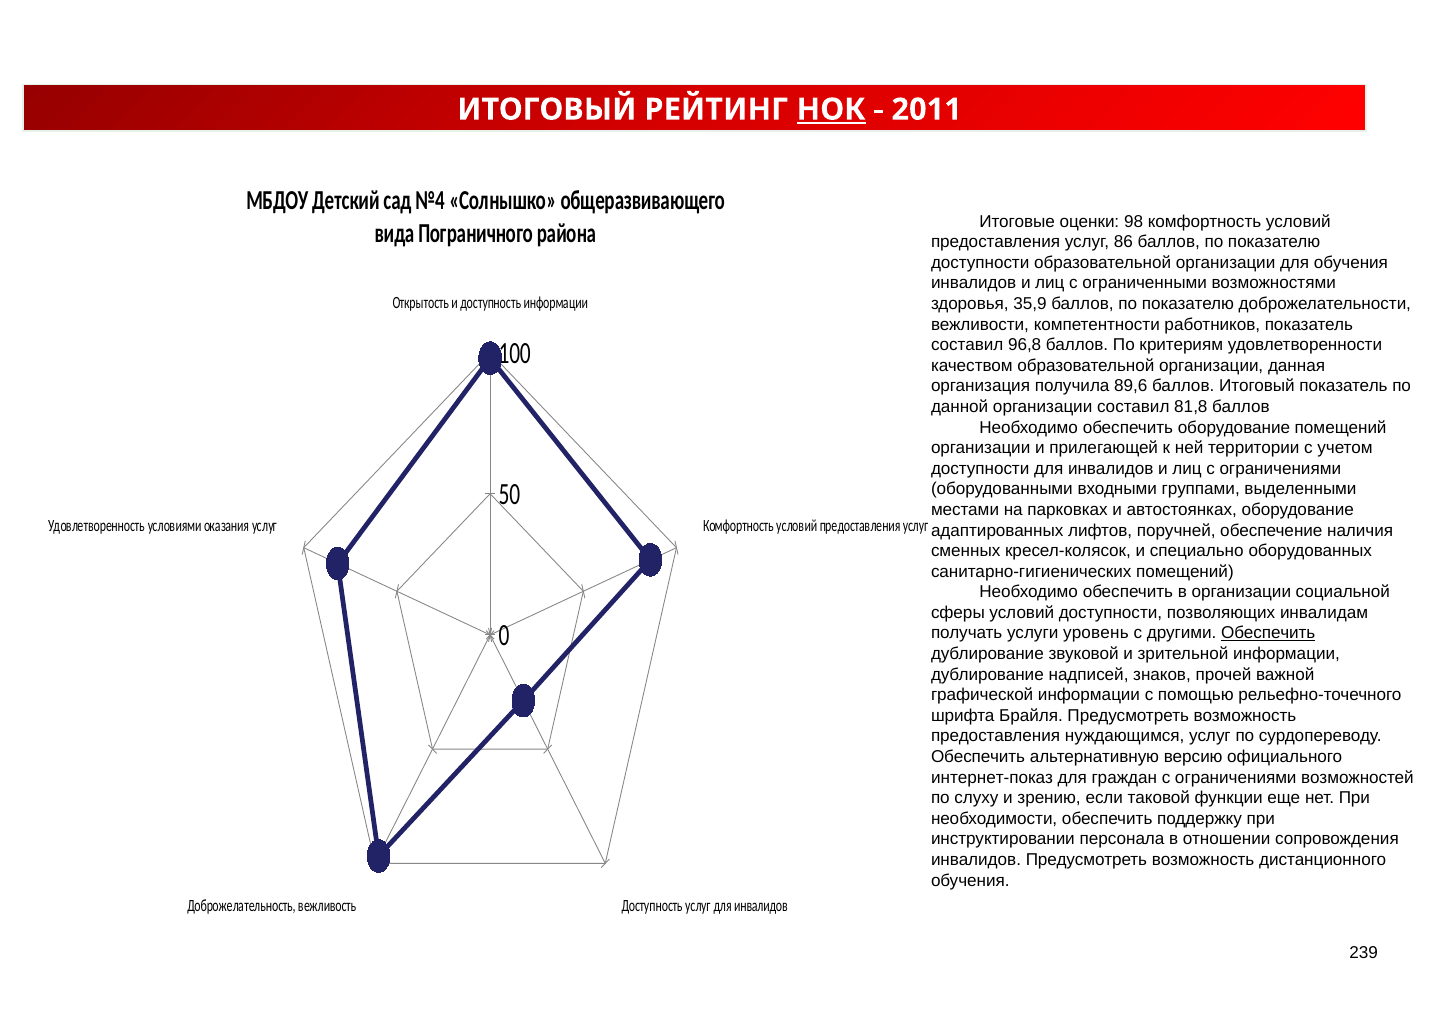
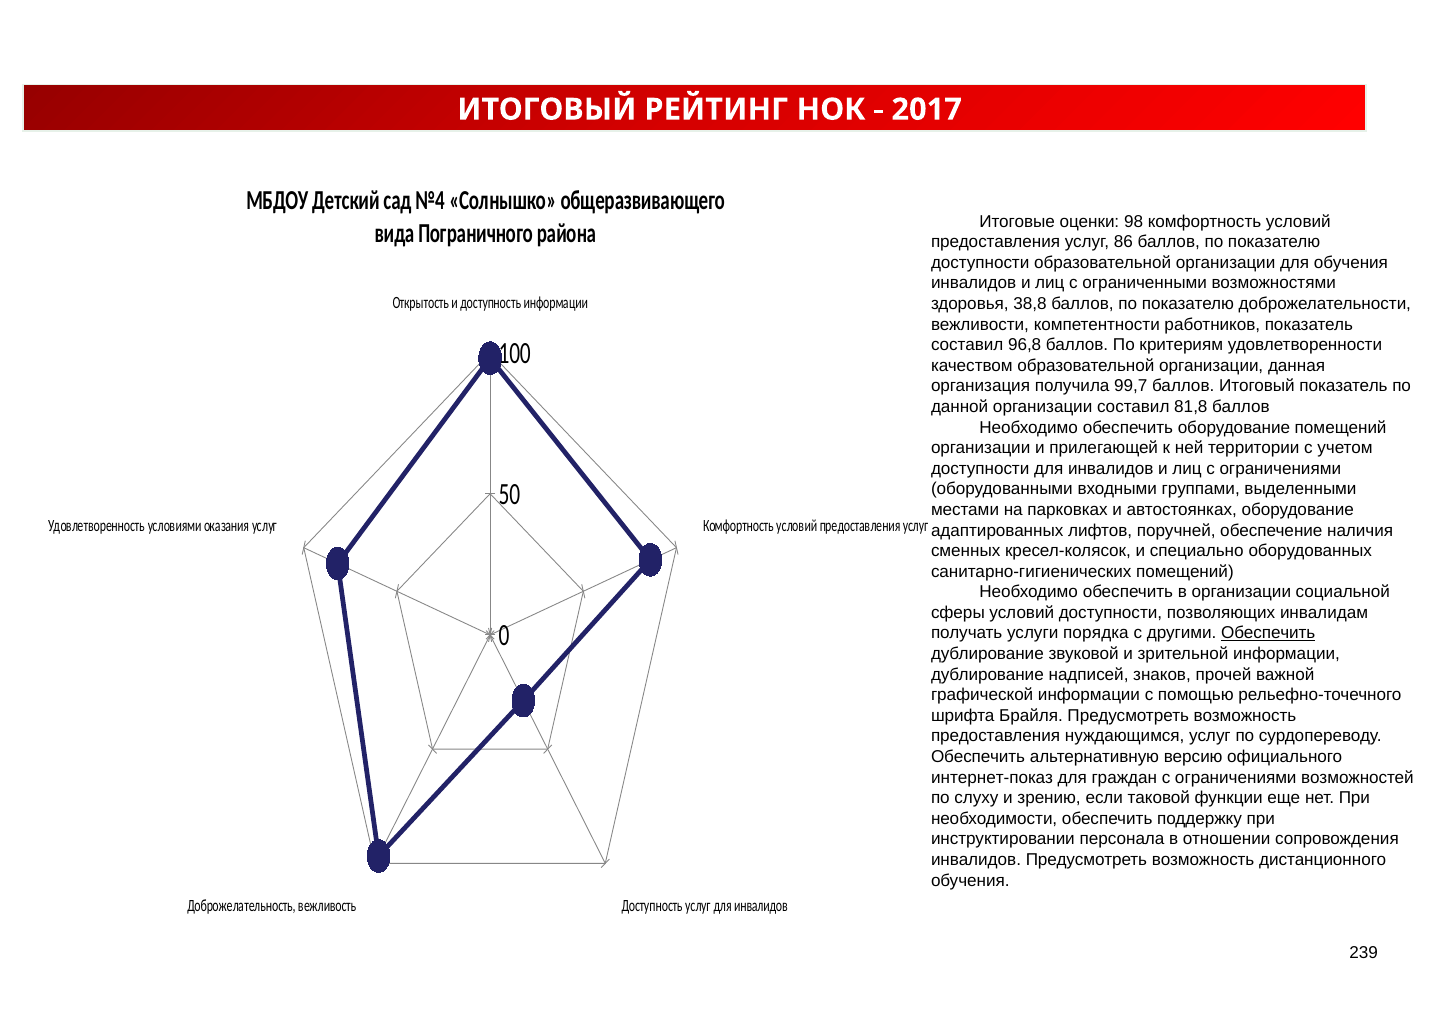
НОК underline: present -> none
2011: 2011 -> 2017
35,9: 35,9 -> 38,8
89,6: 89,6 -> 99,7
уровень: уровень -> порядка
